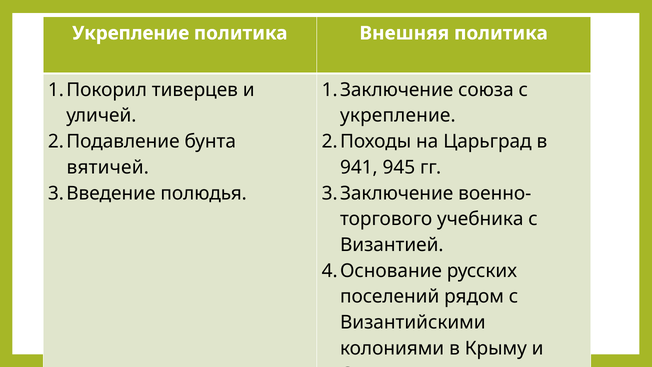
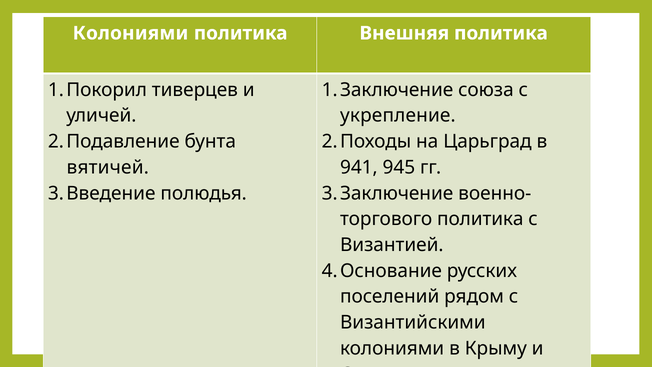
Укрепление at (131, 33): Укрепление -> Колониями
учебника at (480, 219): учебника -> политика
